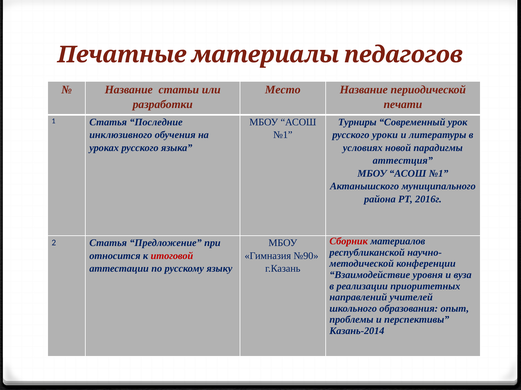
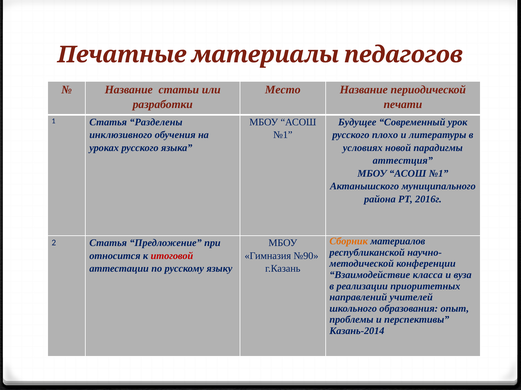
Турниры: Турниры -> Будущее
Последние: Последние -> Разделены
уроки: уроки -> плохо
Сборник colour: red -> orange
уровня: уровня -> класса
